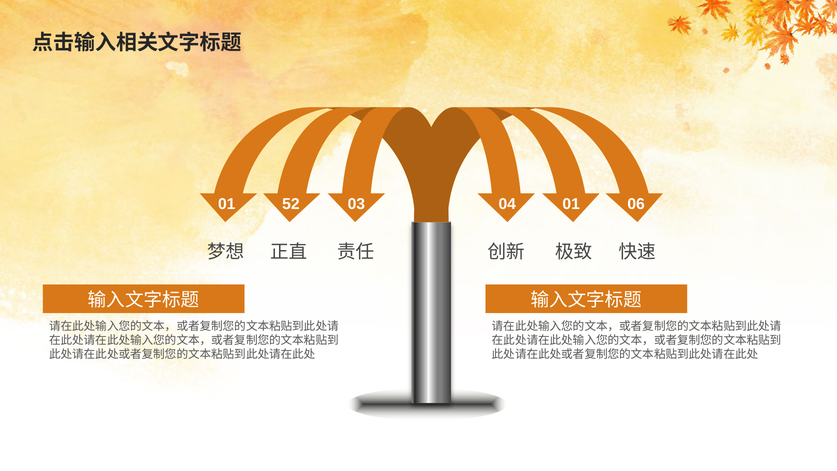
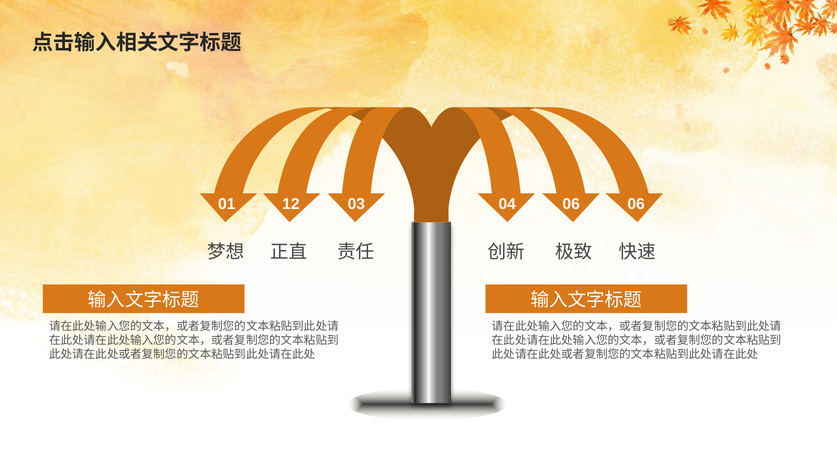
52: 52 -> 12
04 01: 01 -> 06
